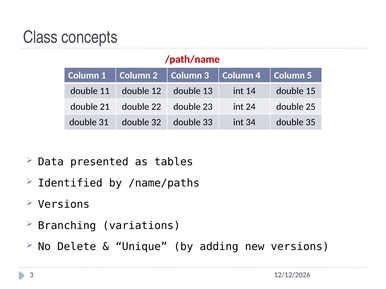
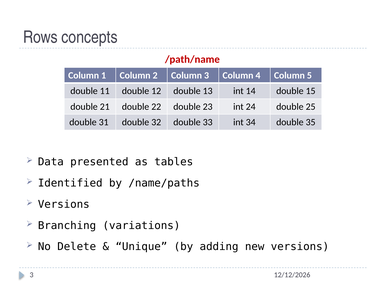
Class: Class -> Rows
